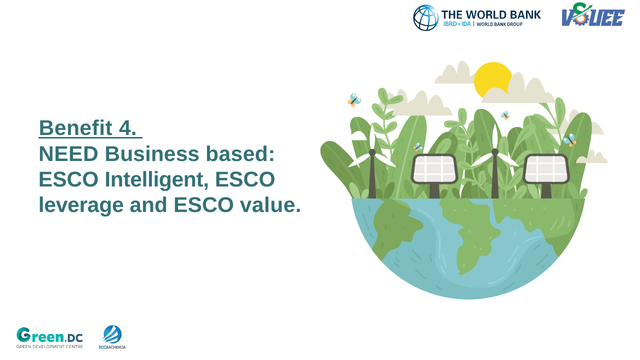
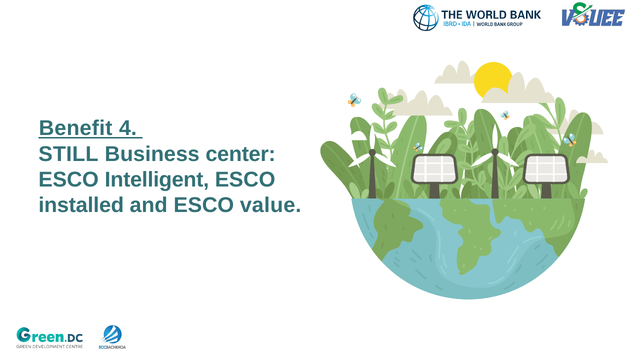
NEED: NEED -> STILL
based: based -> center
leverage: leverage -> installed
